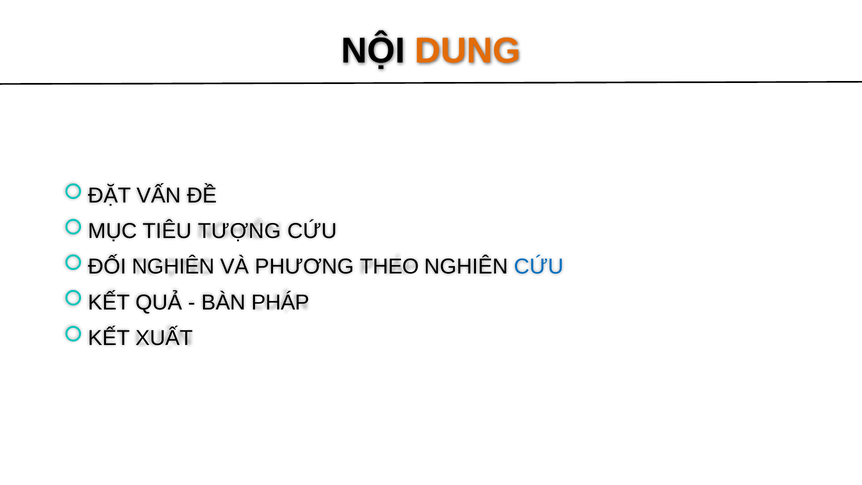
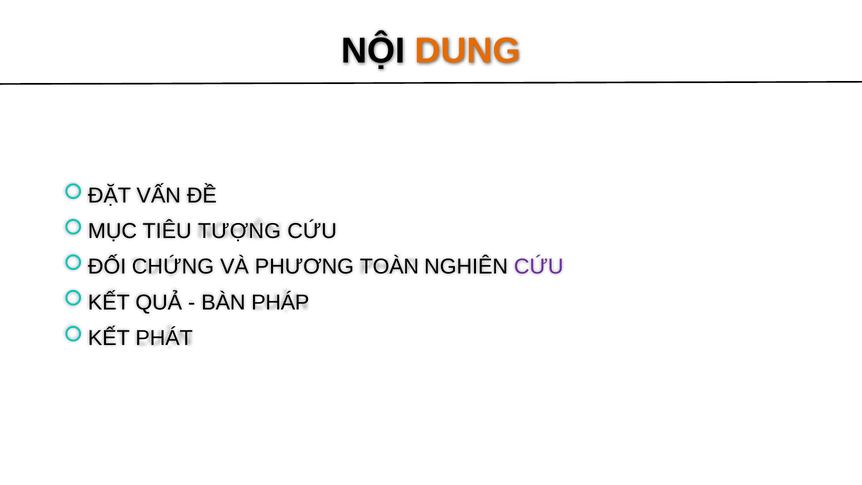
NGHIÊN at (173, 267): NGHIÊN -> CHỨNG
THEO: THEO -> TOÀN
CỨU at (539, 267) colour: blue -> purple
XUẤT: XUẤT -> PHÁT
